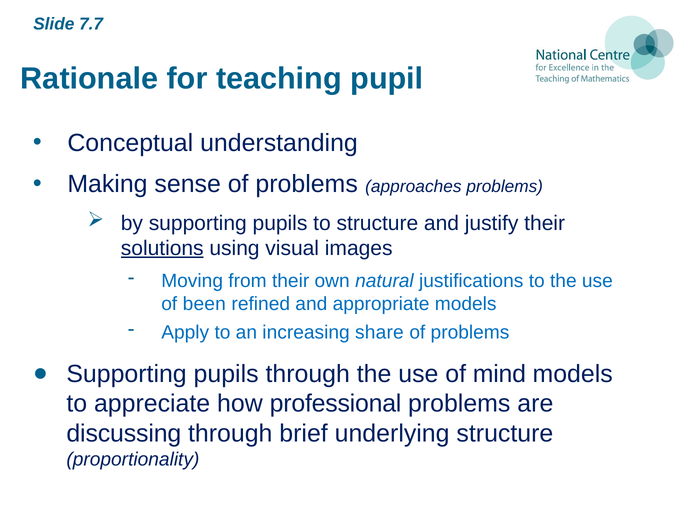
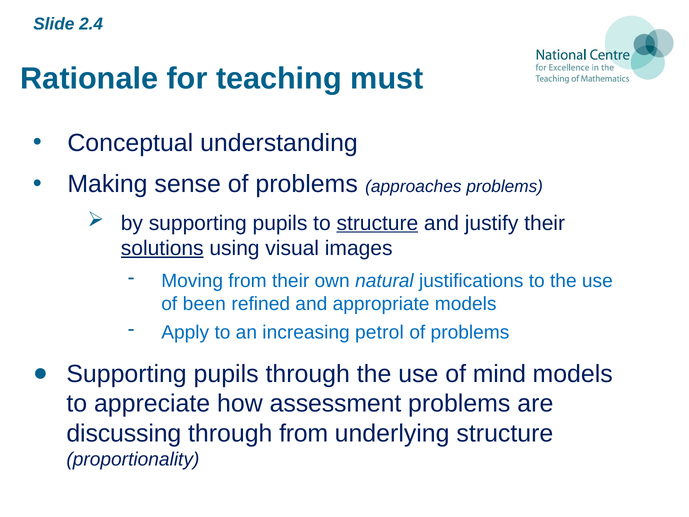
7.7: 7.7 -> 2.4
pupil: pupil -> must
structure at (377, 223) underline: none -> present
share: share -> petrol
professional: professional -> assessment
through brief: brief -> from
